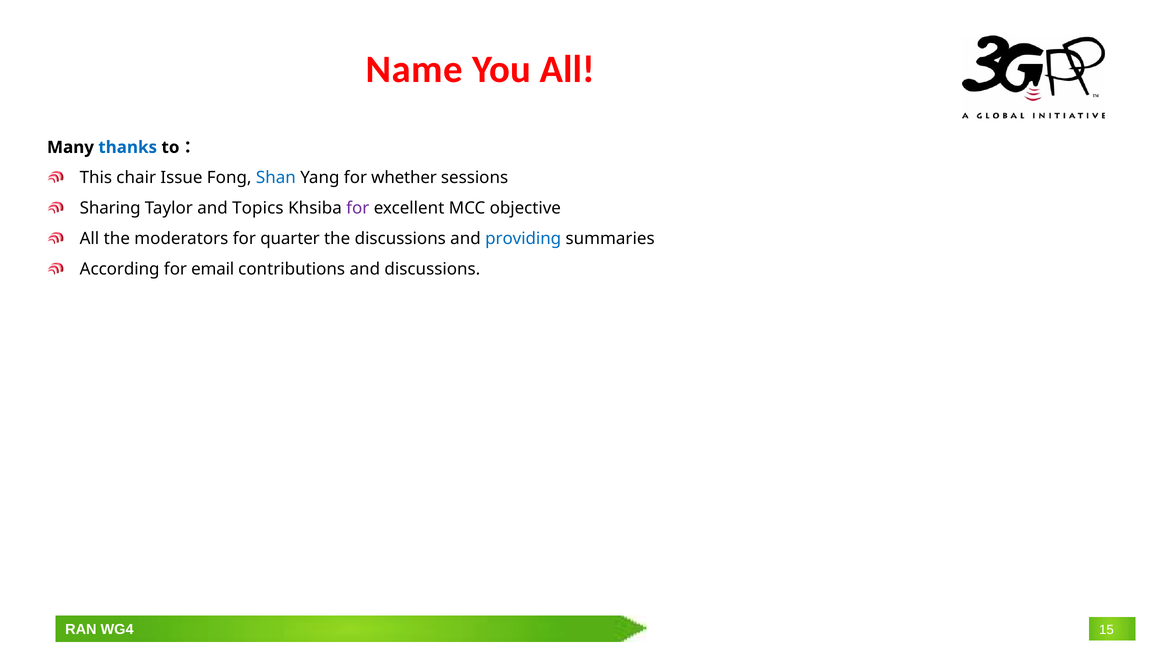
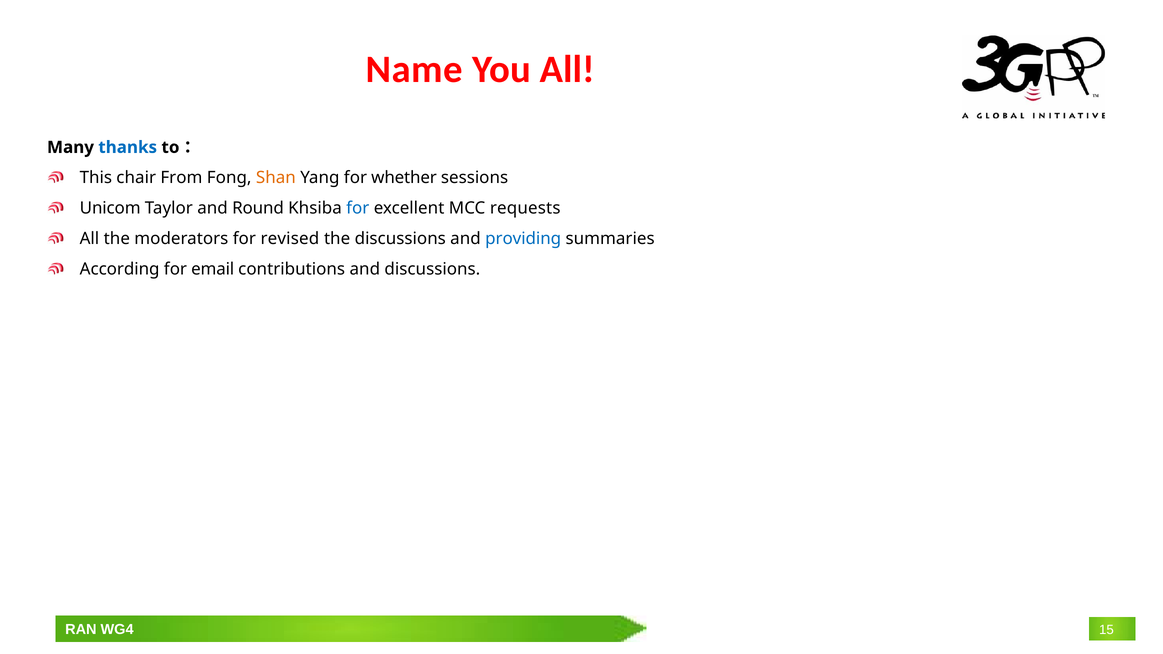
Issue: Issue -> From
Shan colour: blue -> orange
Sharing: Sharing -> Unicom
Topics: Topics -> Round
for at (358, 208) colour: purple -> blue
objective: objective -> requests
quarter: quarter -> revised
